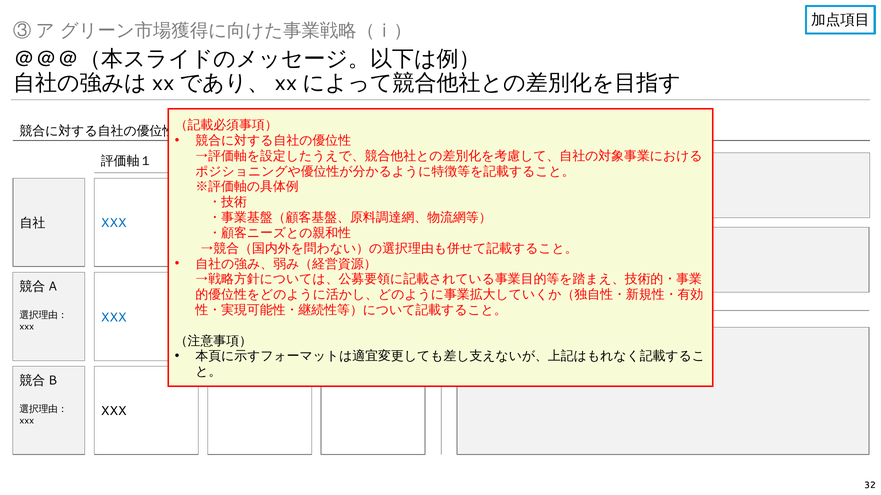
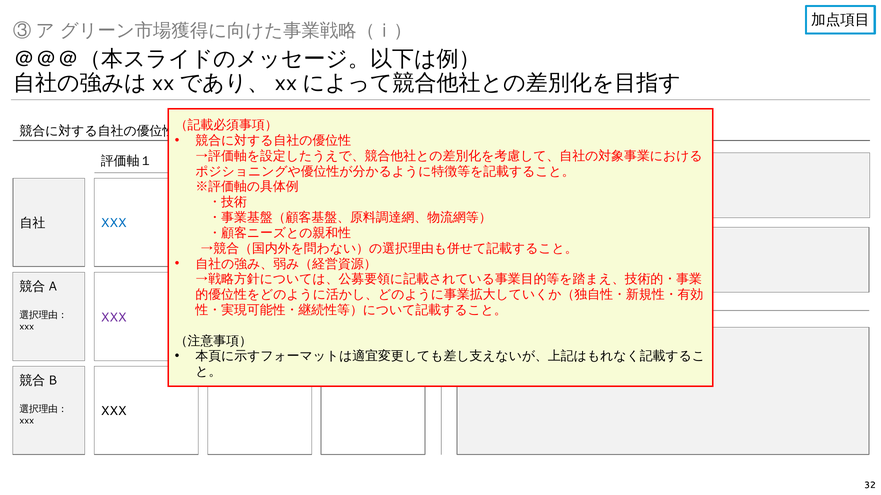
XXX at (114, 318) colour: blue -> purple
